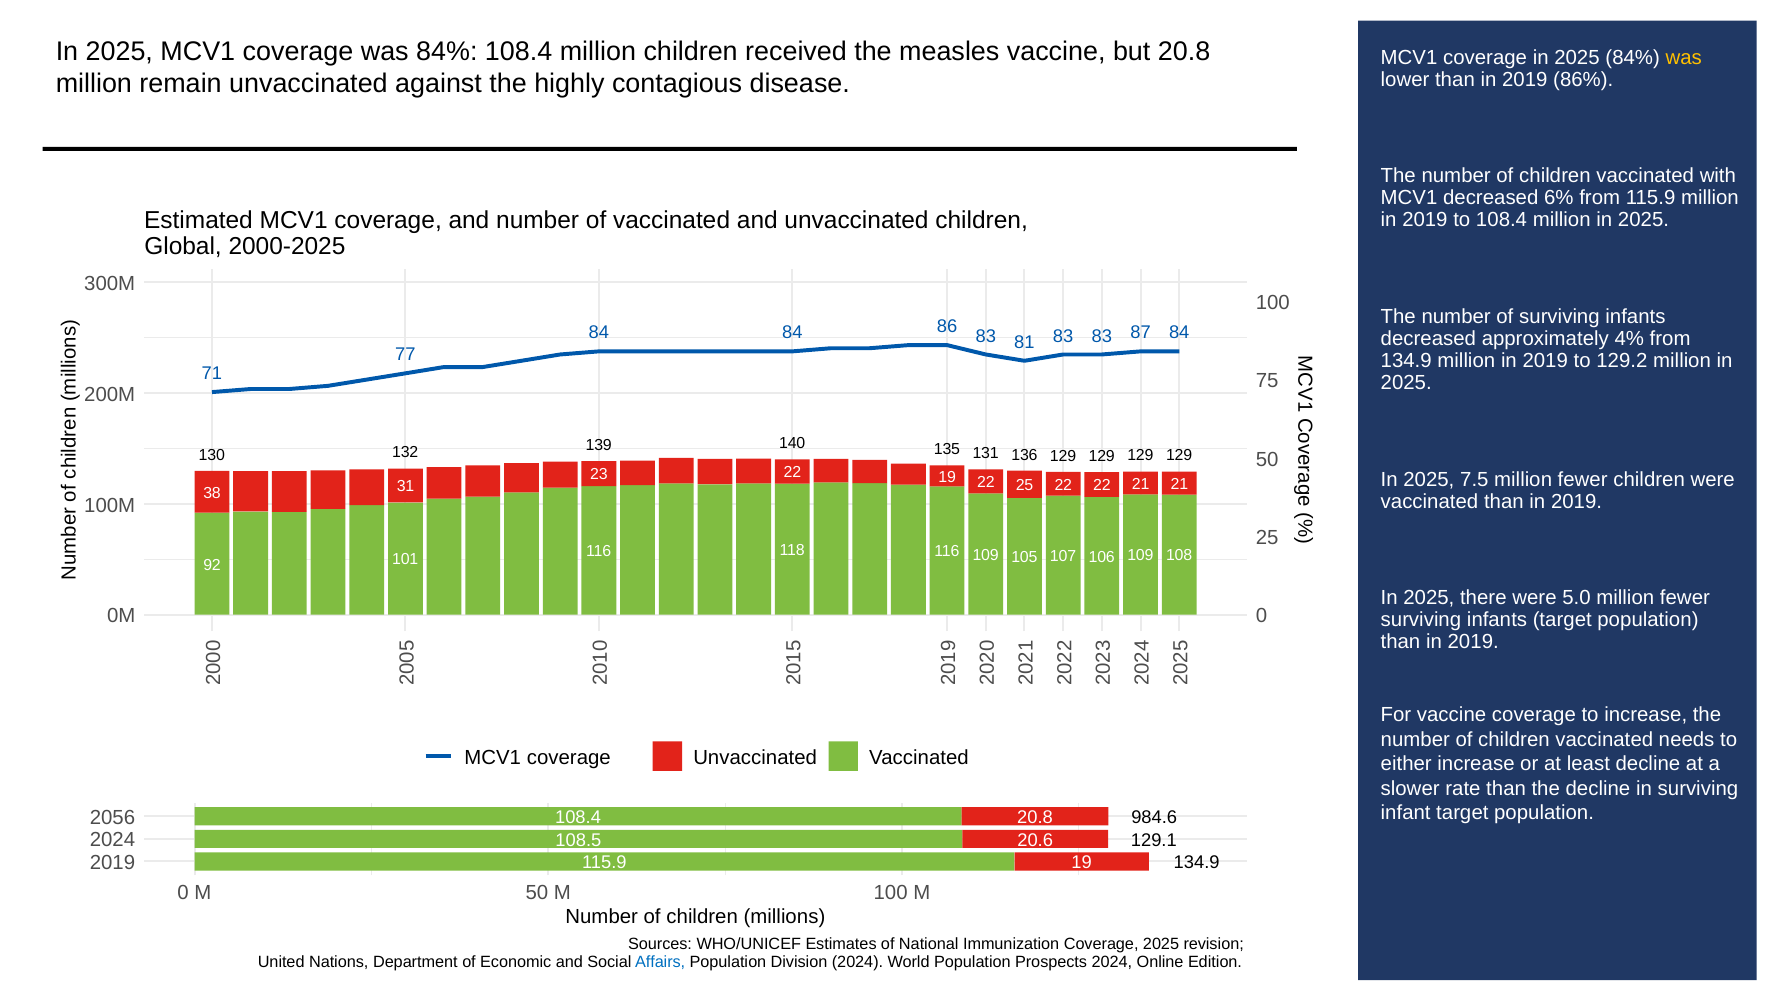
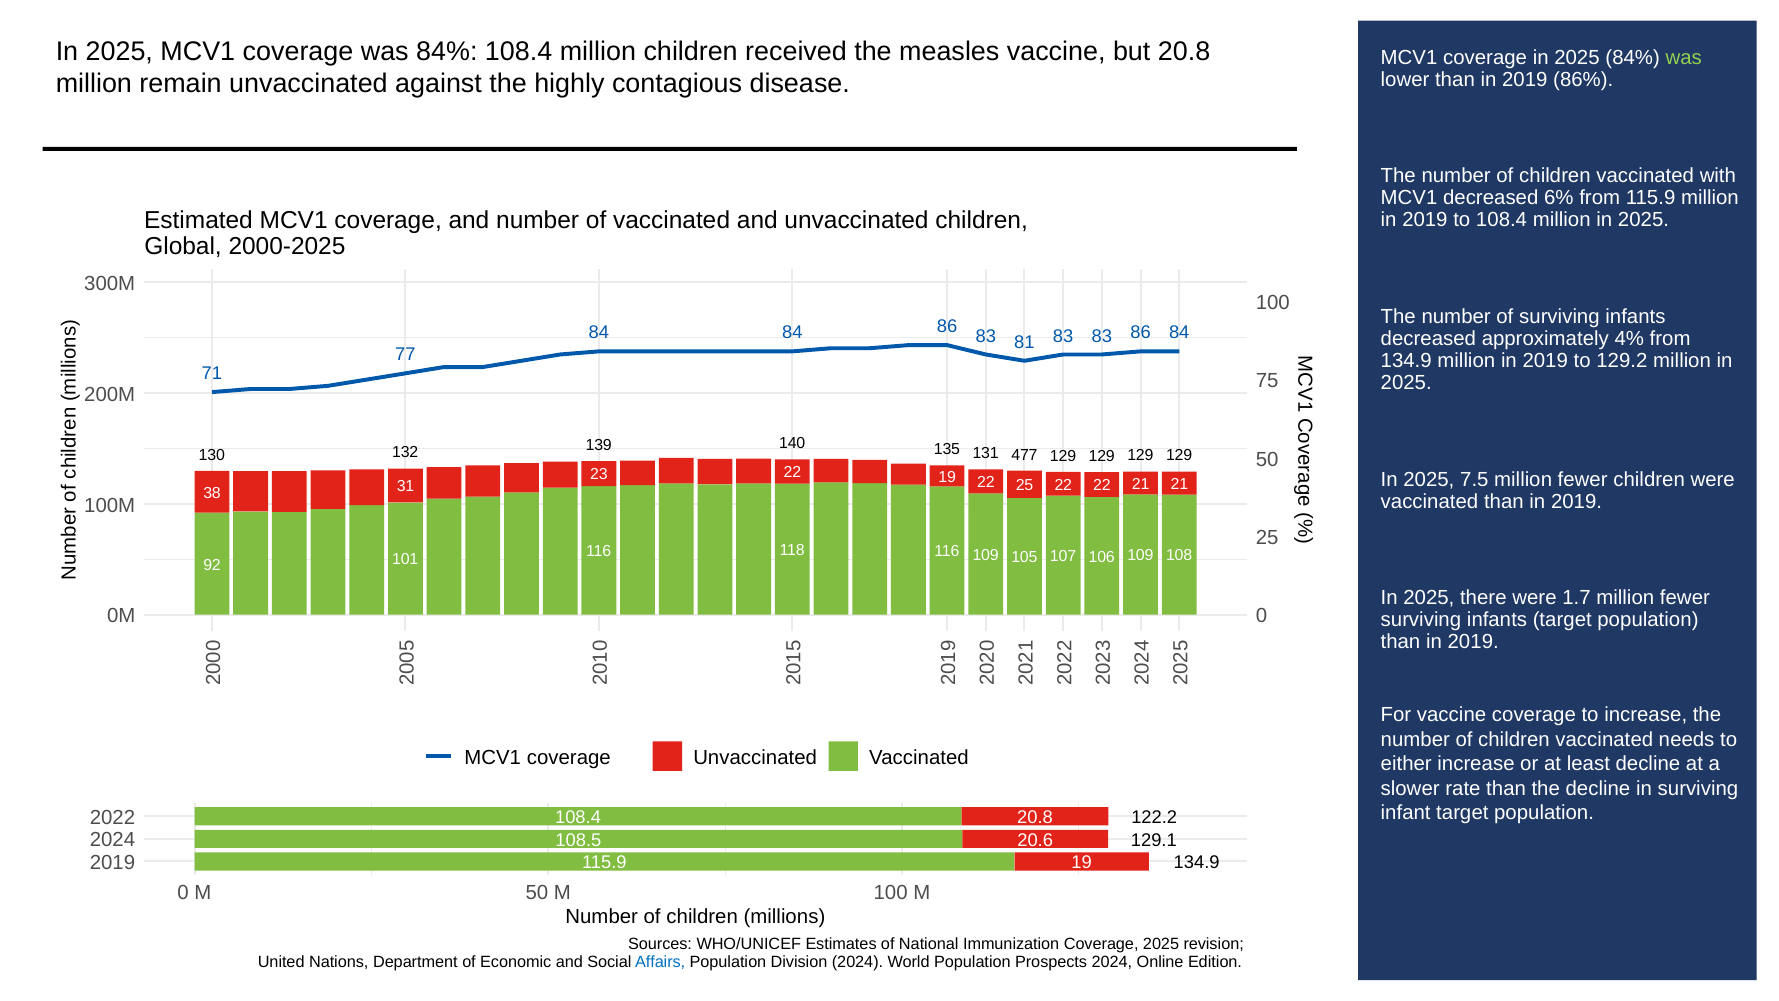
was at (1684, 58) colour: yellow -> light green
83 87: 87 -> 86
136: 136 -> 477
5.0: 5.0 -> 1.7
2056: 2056 -> 2022
984.6: 984.6 -> 122.2
